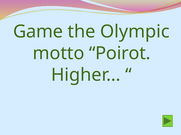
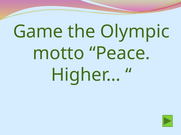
Poirot: Poirot -> Peace
